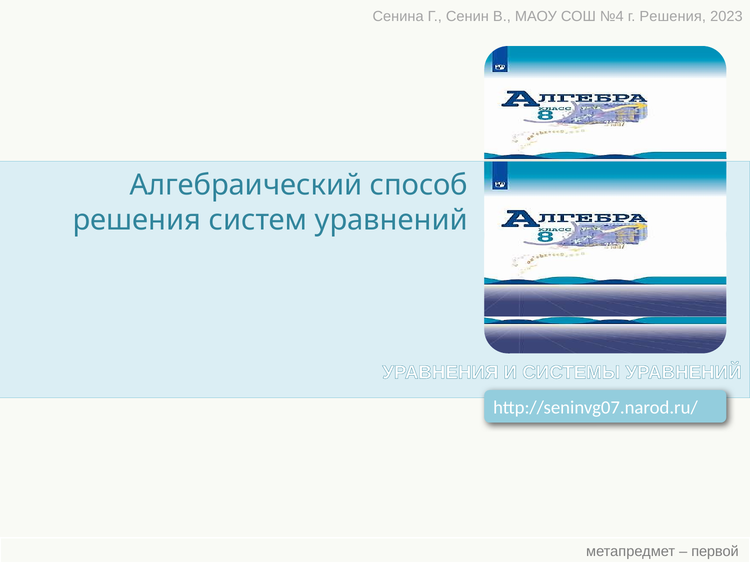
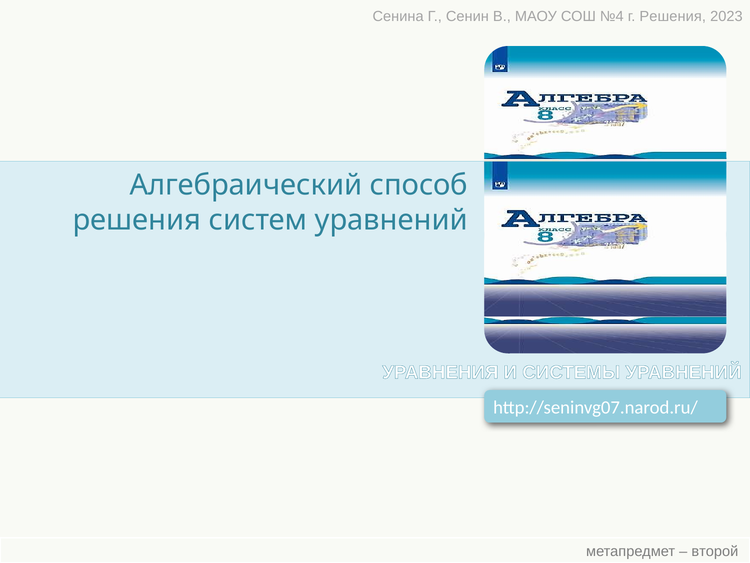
первой: первой -> второй
